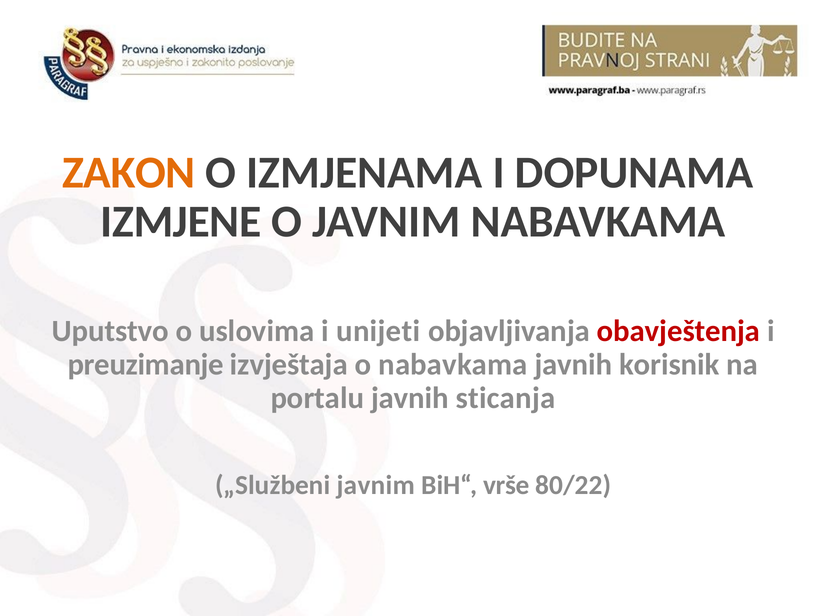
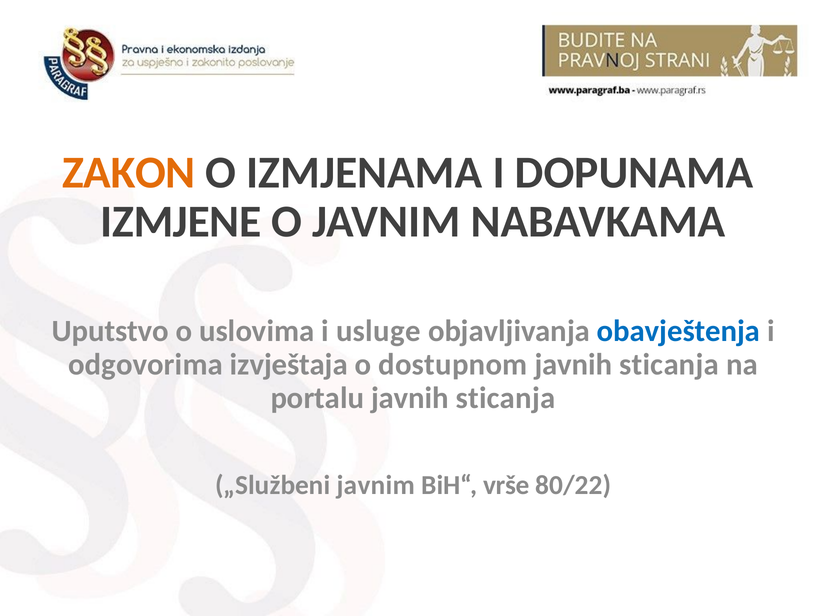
unijeti: unijeti -> usluge
obavještenja colour: red -> blue
preuzimanje: preuzimanje -> odgovorima
o nabavkama: nabavkama -> dostupnom
korisnik at (669, 364): korisnik -> sticanja
